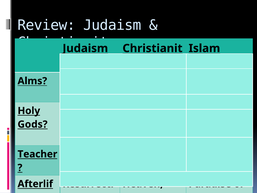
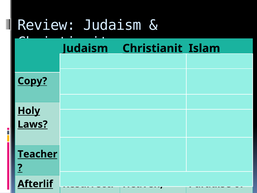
Alms: Alms -> Copy
Gods: Gods -> Laws
